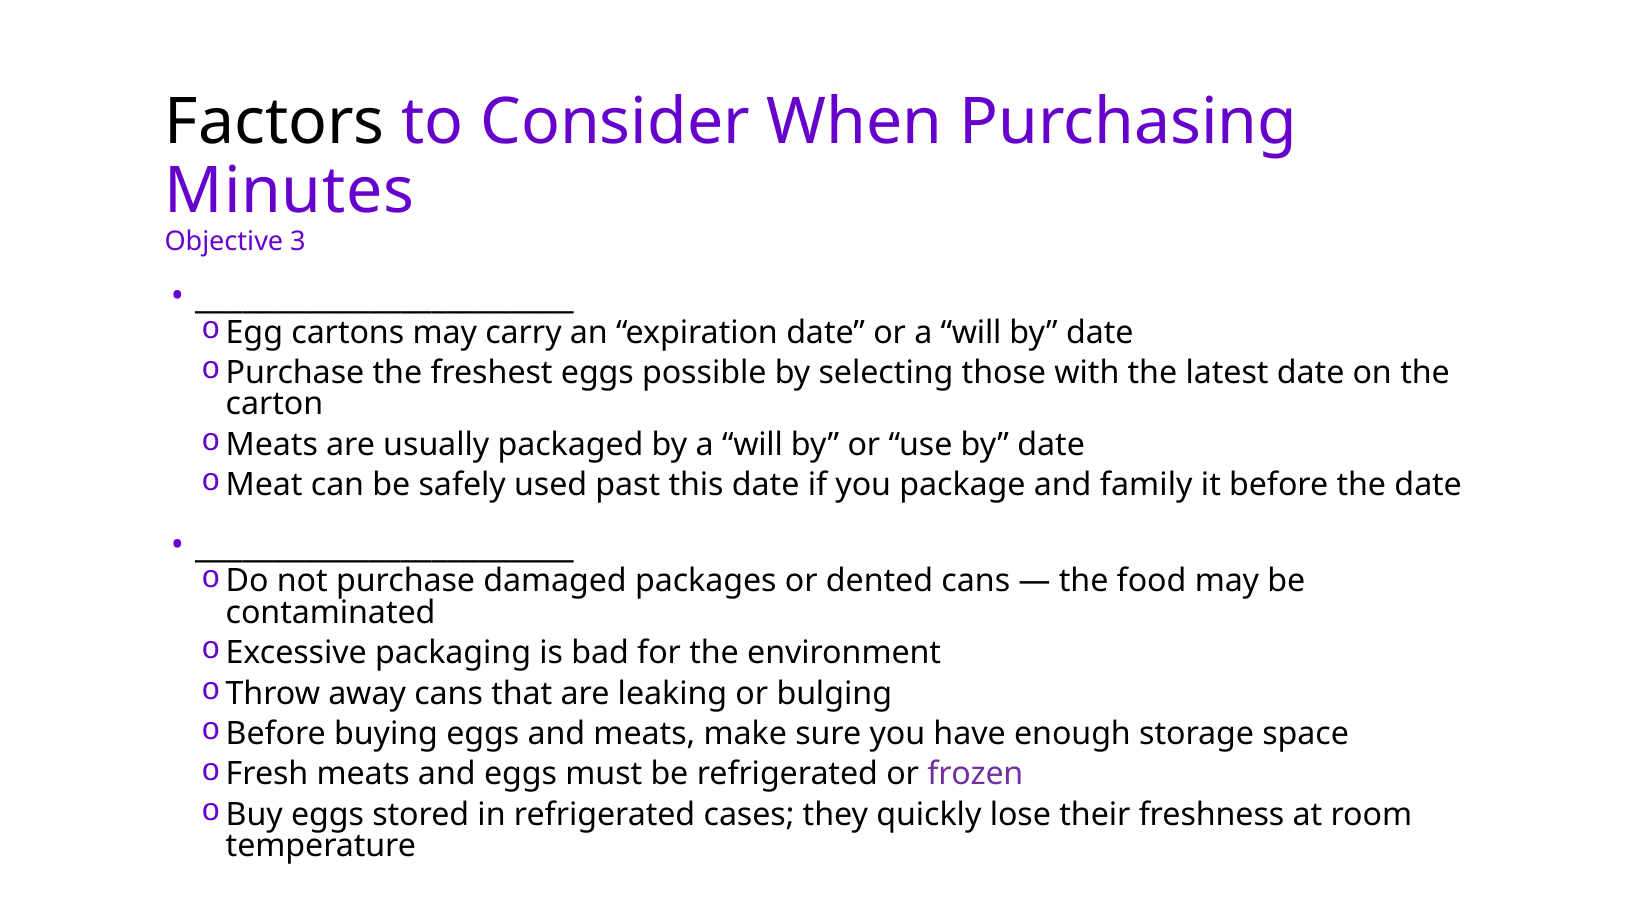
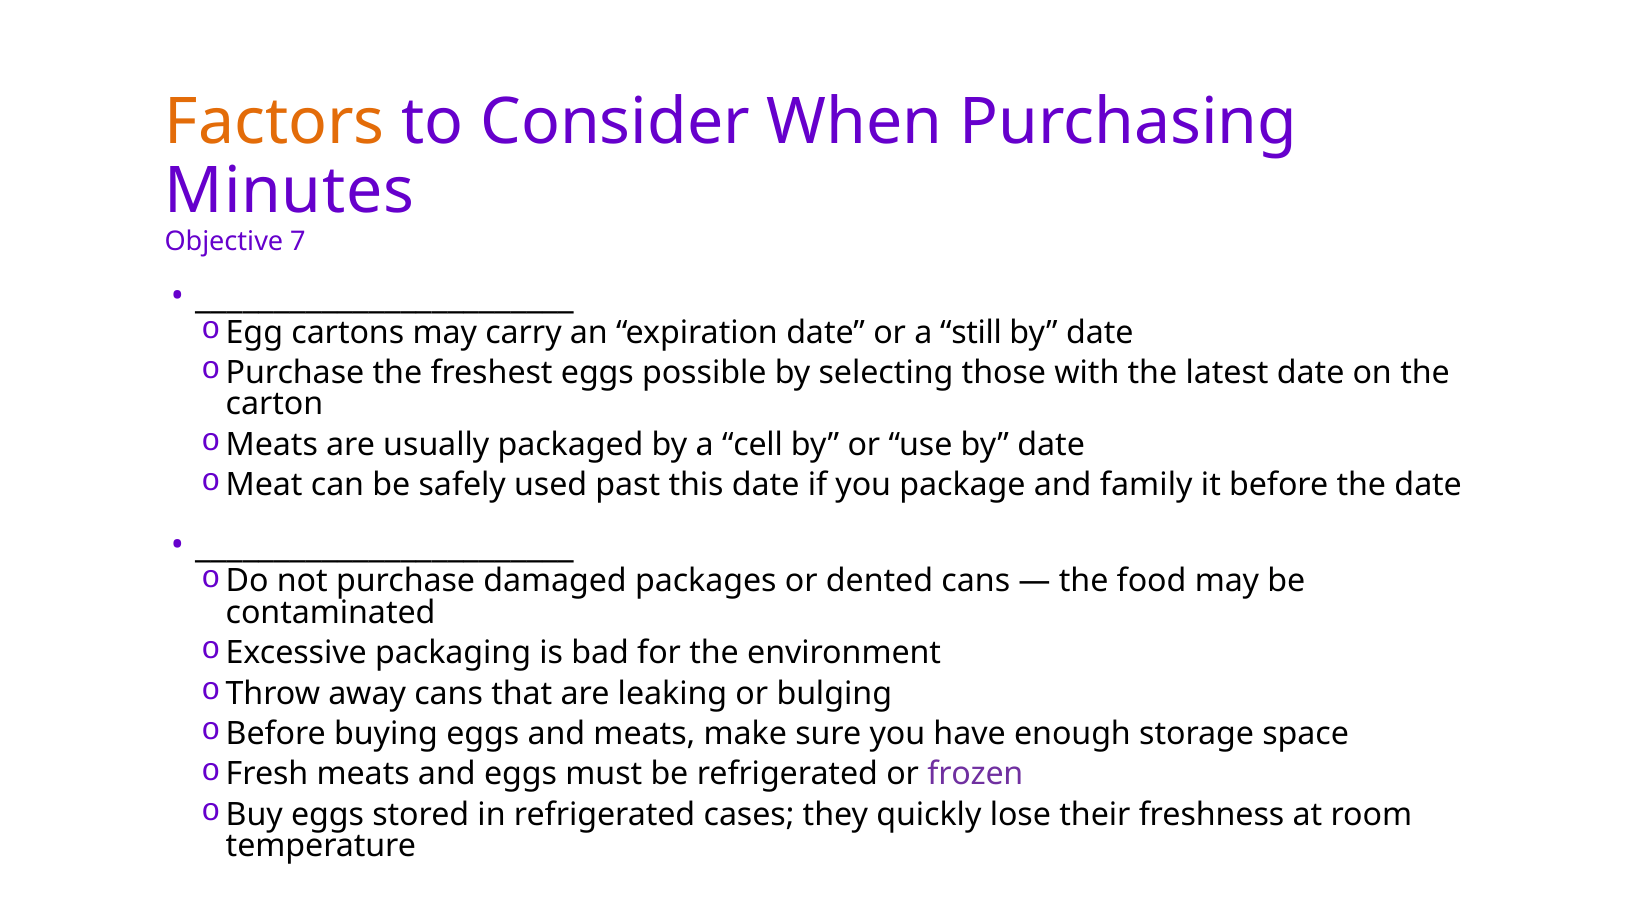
Factors colour: black -> orange
3: 3 -> 7
or a will: will -> still
by a will: will -> cell
